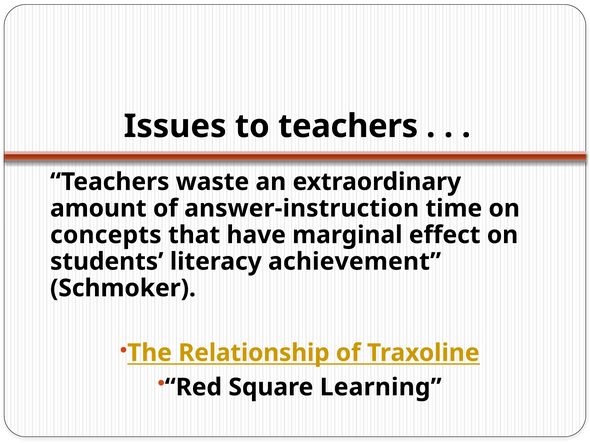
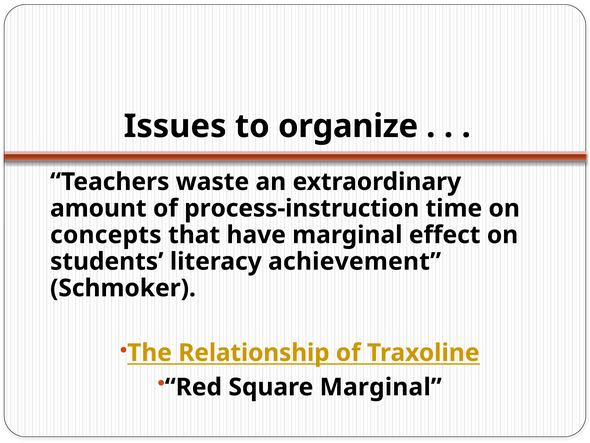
to teachers: teachers -> organize
answer-instruction: answer-instruction -> process-instruction
Square Learning: Learning -> Marginal
